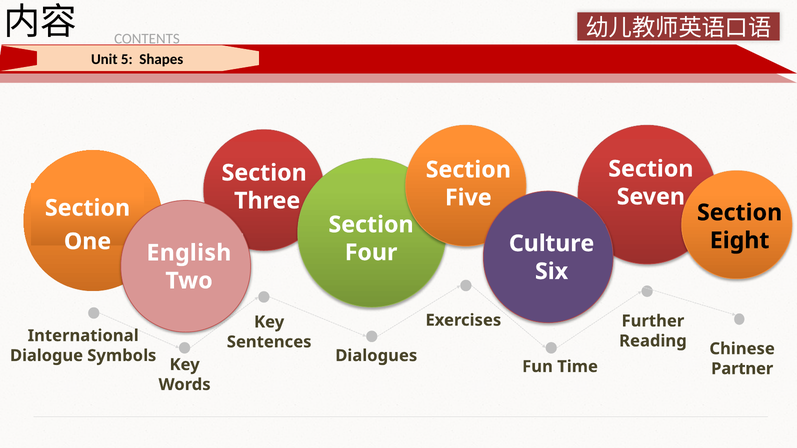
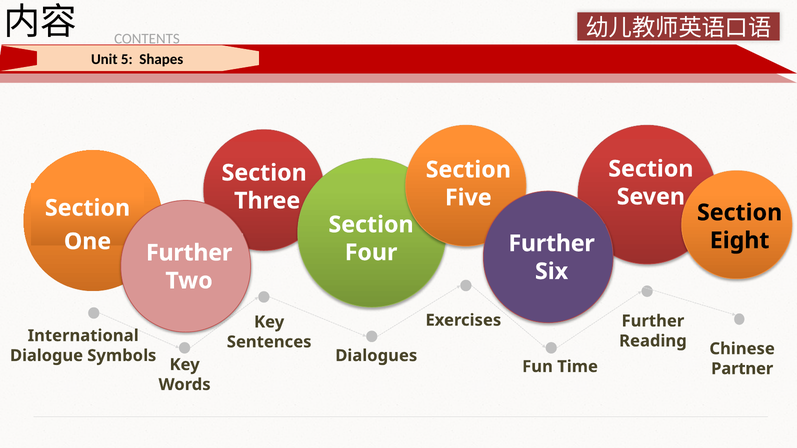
Culture at (552, 244): Culture -> Further
English at (189, 253): English -> Further
